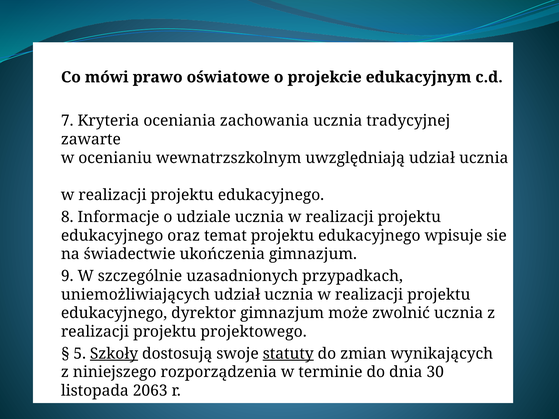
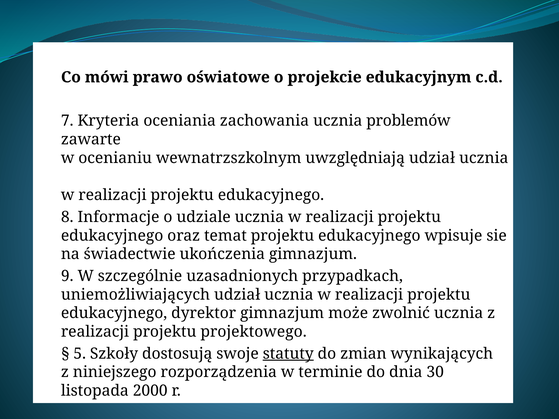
tradycyjnej: tradycyjnej -> problemów
Szkoły underline: present -> none
2063: 2063 -> 2000
